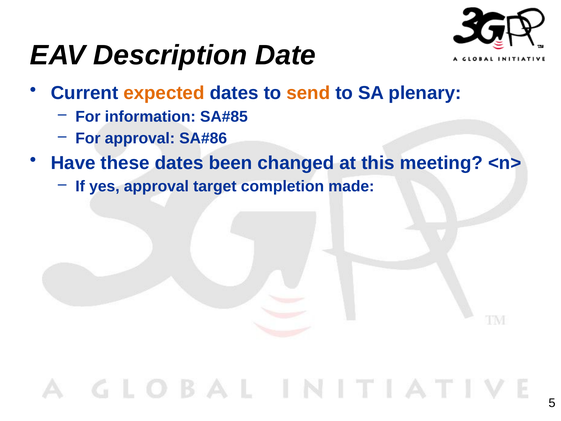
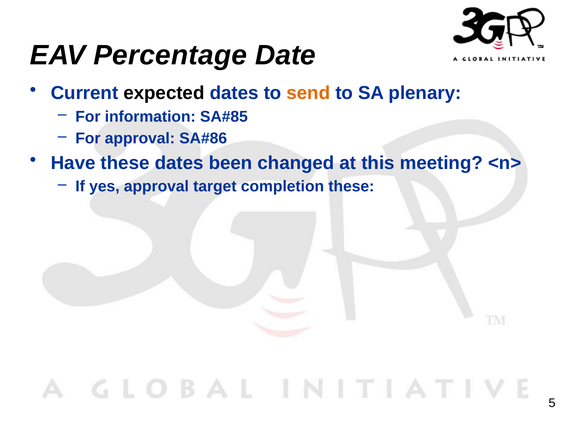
Description: Description -> Percentage
expected colour: orange -> black
completion made: made -> these
